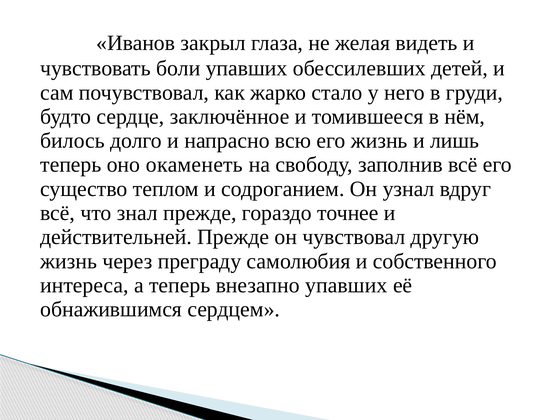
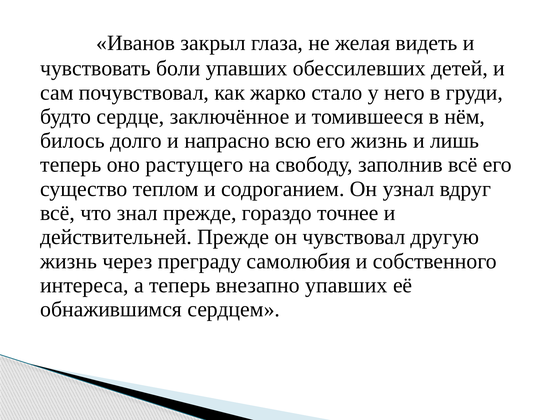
окаменеть: окаменеть -> растущего
